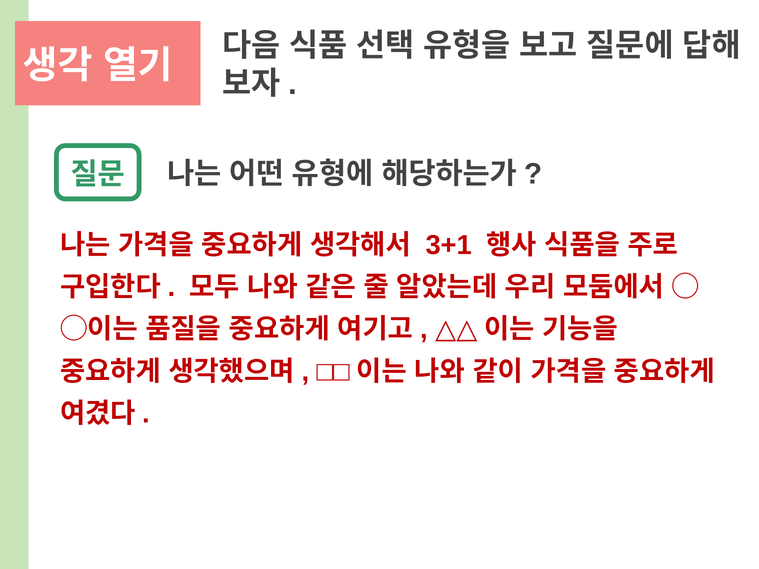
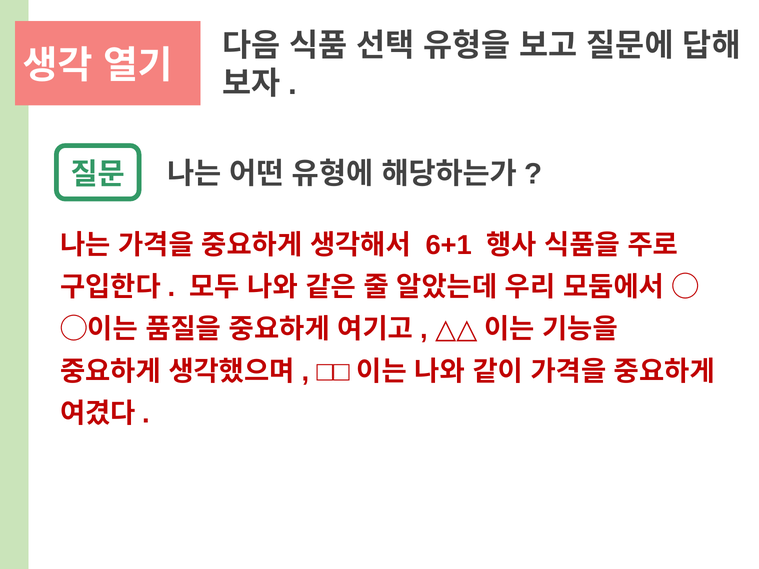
3+1: 3+1 -> 6+1
